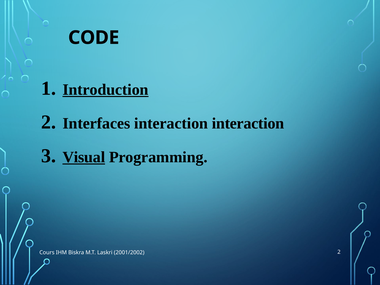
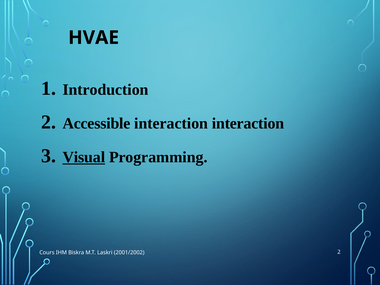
CODE: CODE -> HVAE
Introduction underline: present -> none
Interfaces: Interfaces -> Accessible
